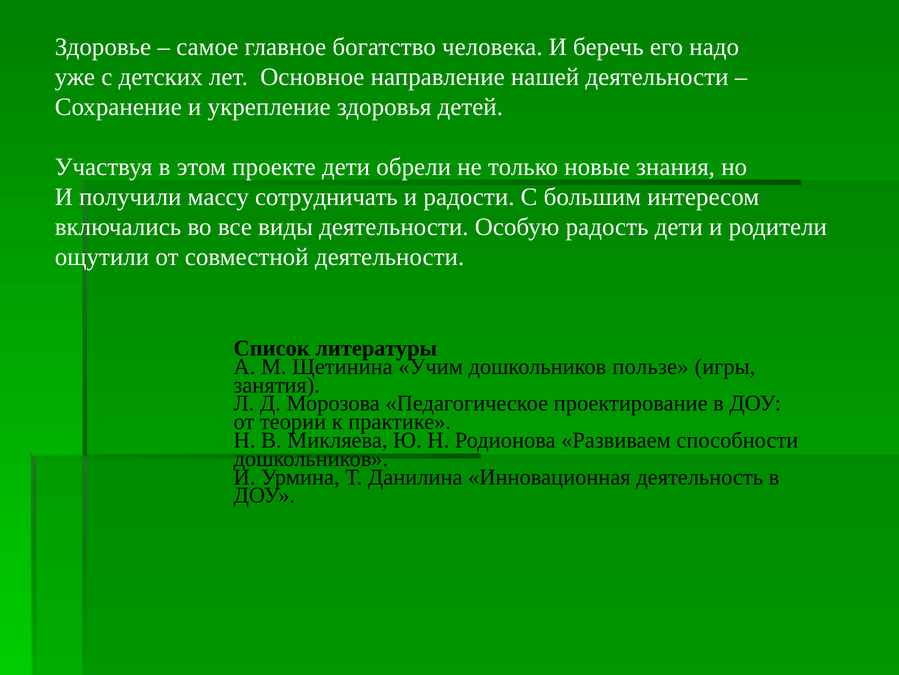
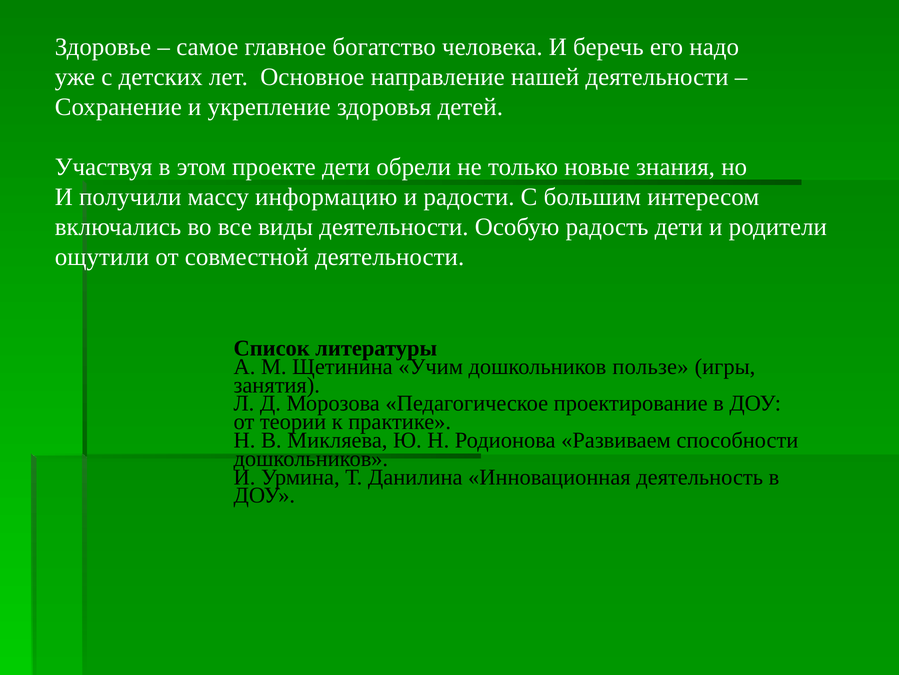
сотрудничать: сотрудничать -> информацию
